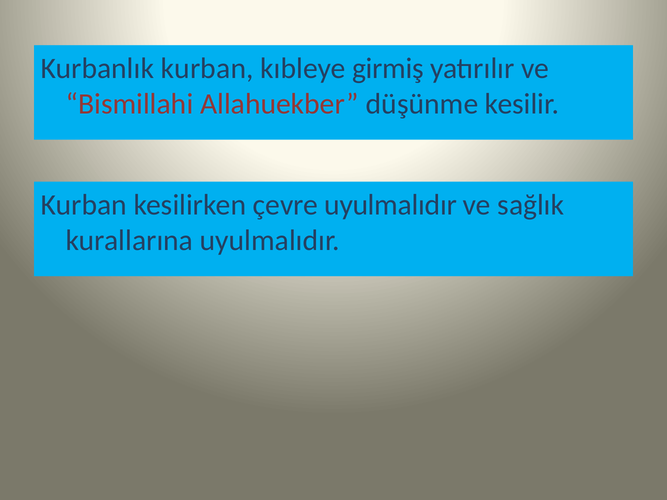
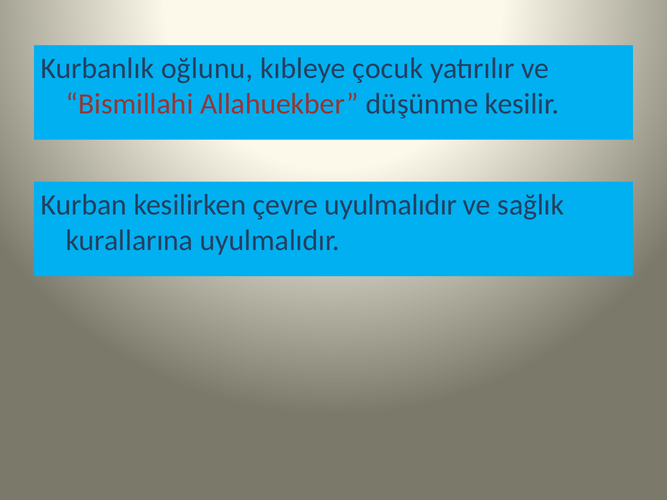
Kurbanlık kurban: kurban -> oğlunu
girmiş: girmiş -> çocuk
